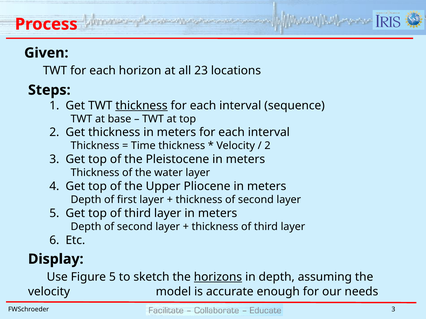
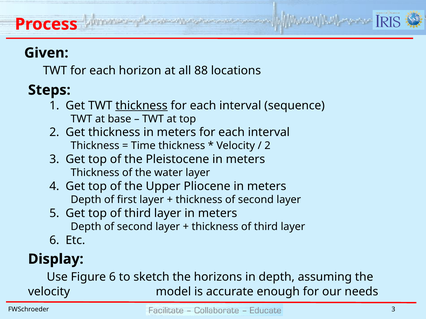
23: 23 -> 88
Figure 5: 5 -> 6
horizons underline: present -> none
